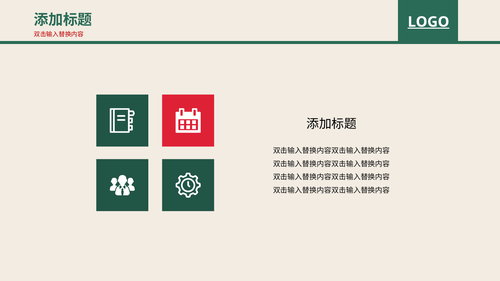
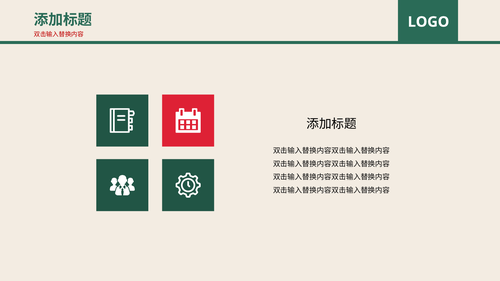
LOGO underline: present -> none
